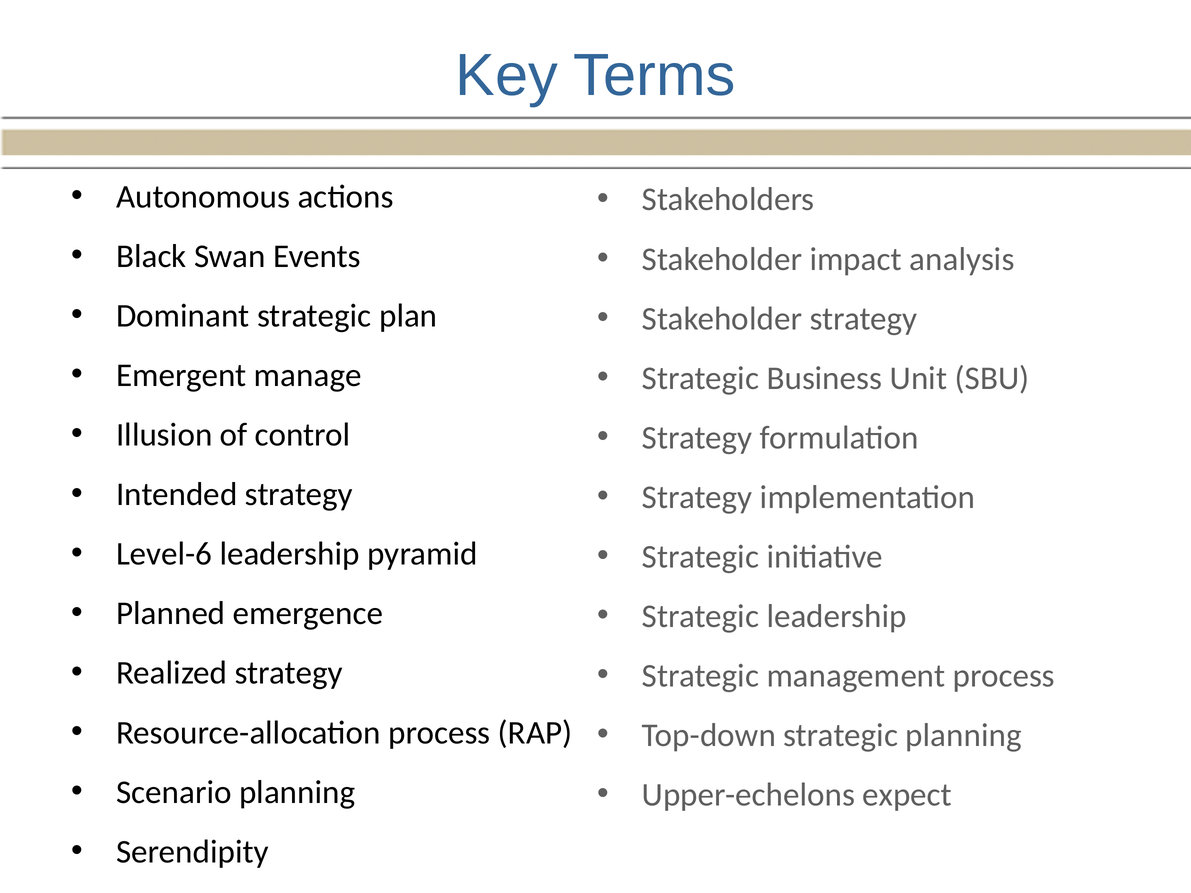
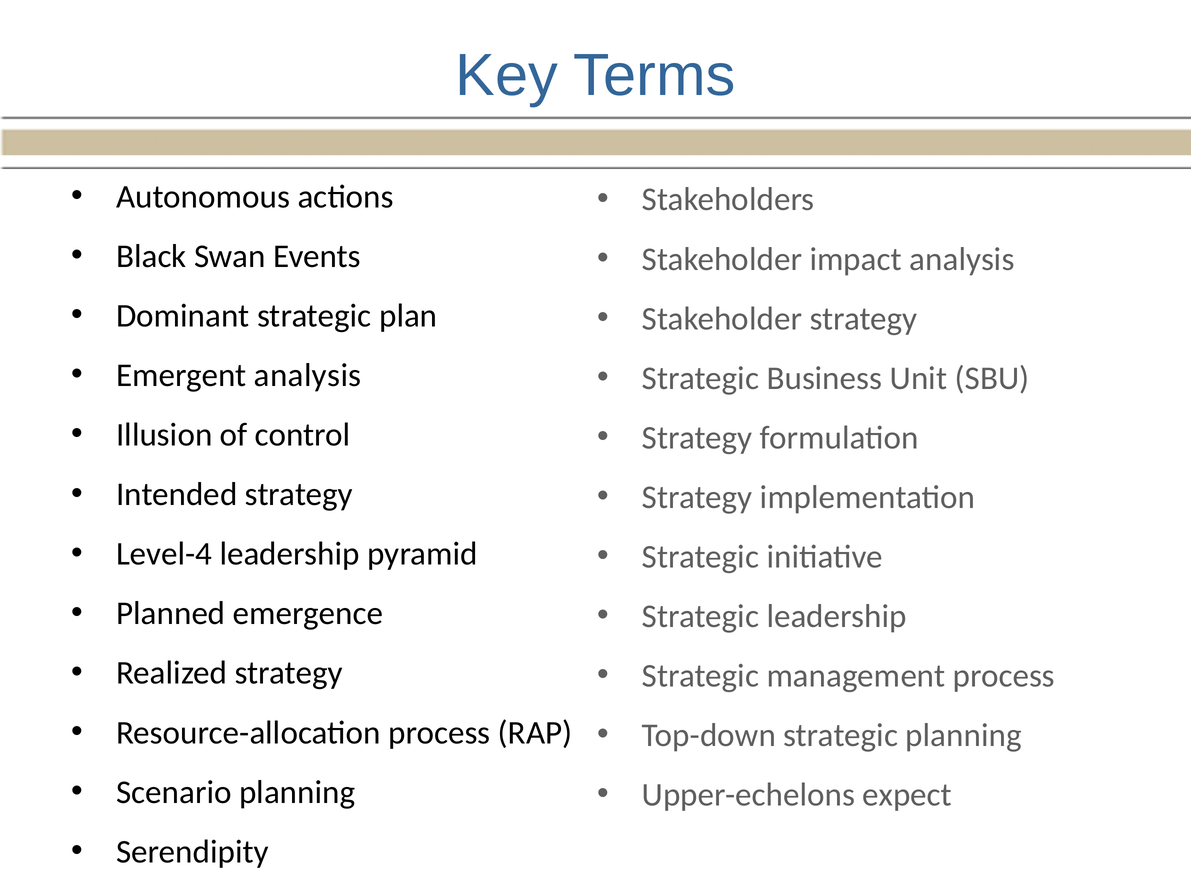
Emergent manage: manage -> analysis
Level-6: Level-6 -> Level-4
